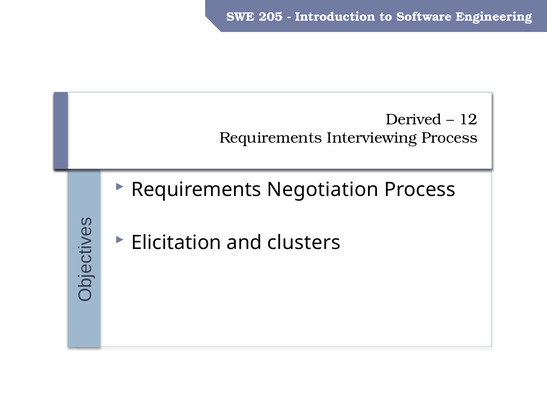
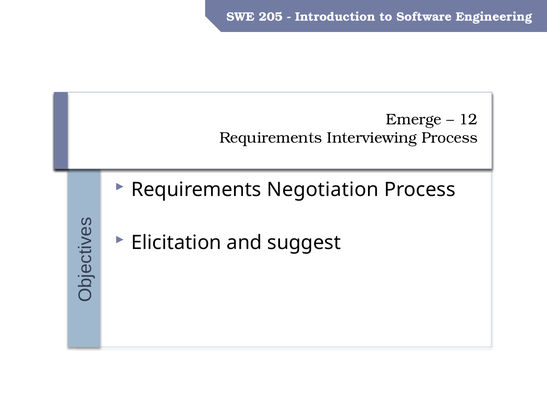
Derived: Derived -> Emerge
clusters: clusters -> suggest
